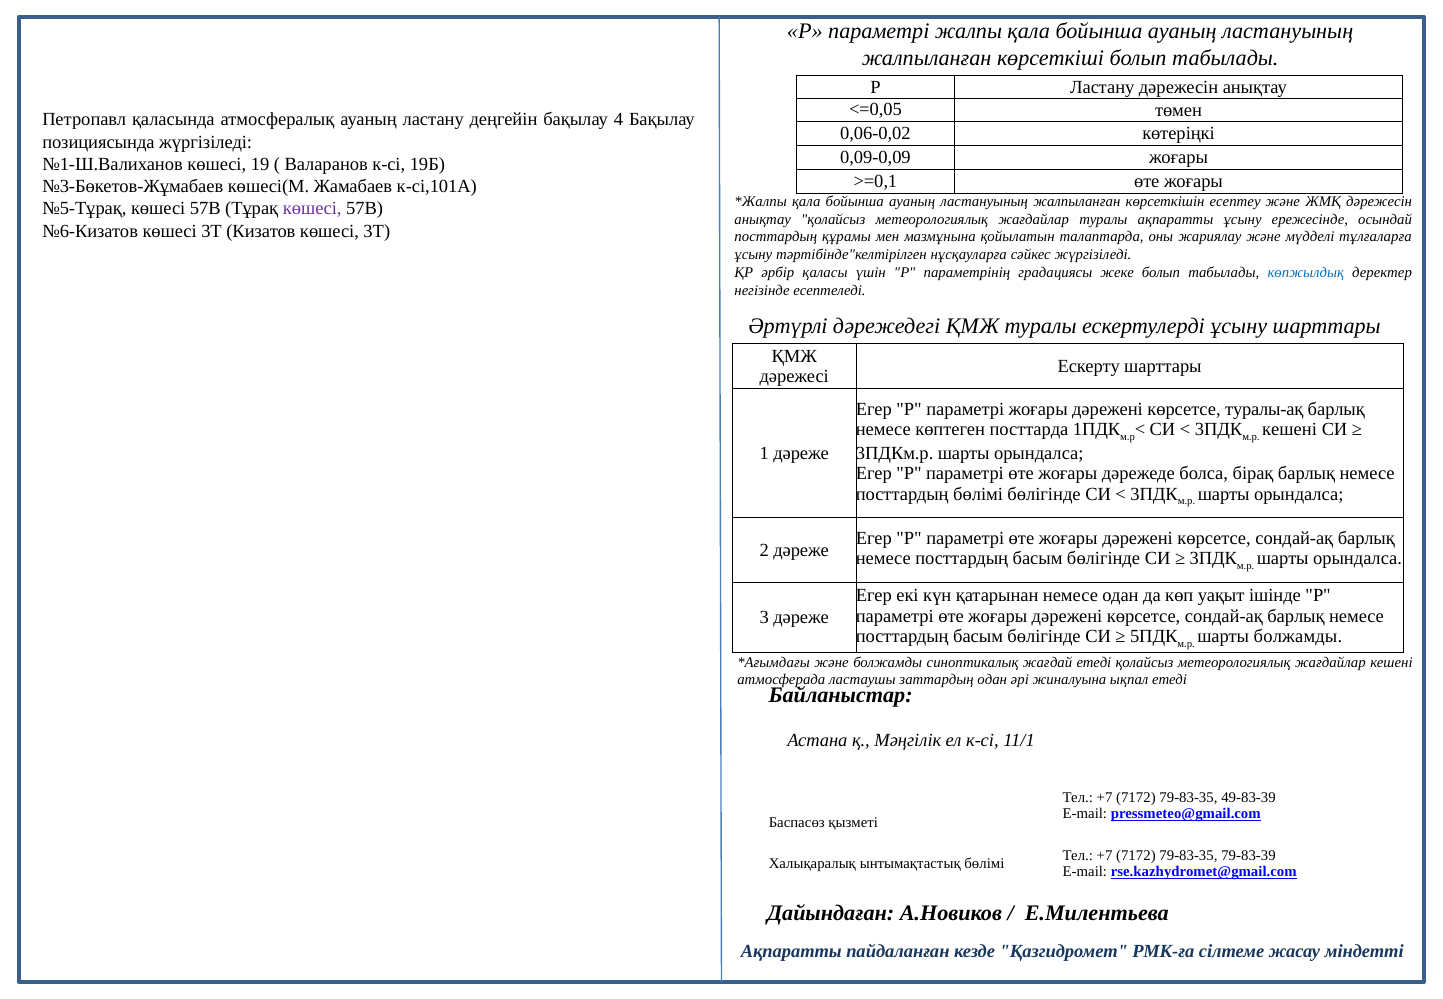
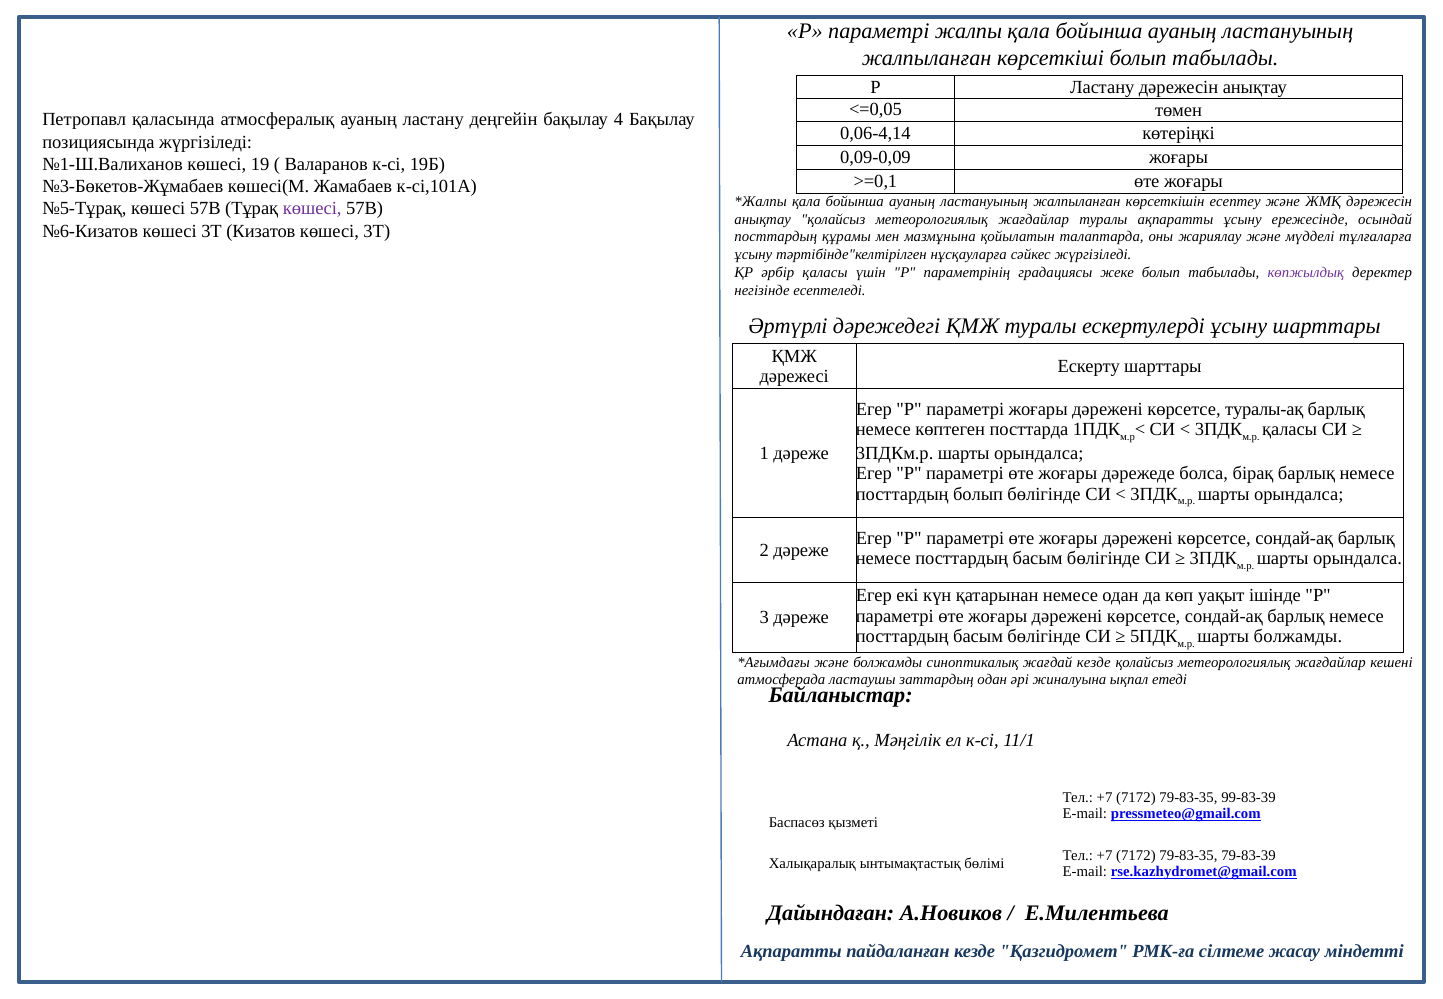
0,06-0,02: 0,06-0,02 -> 0,06-4,14
көпжылдық colour: blue -> purple
кешені at (1290, 430): кешені -> қаласы
посттардың бөлімі: бөлімі -> болып
жағдай етеді: етеді -> кезде
49-83-39: 49-83-39 -> 99-83-39
